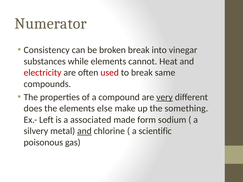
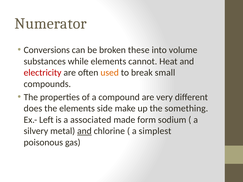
Consistency: Consistency -> Conversions
broken break: break -> these
vinegar: vinegar -> volume
used colour: red -> orange
same: same -> small
very underline: present -> none
else: else -> side
scientific: scientific -> simplest
